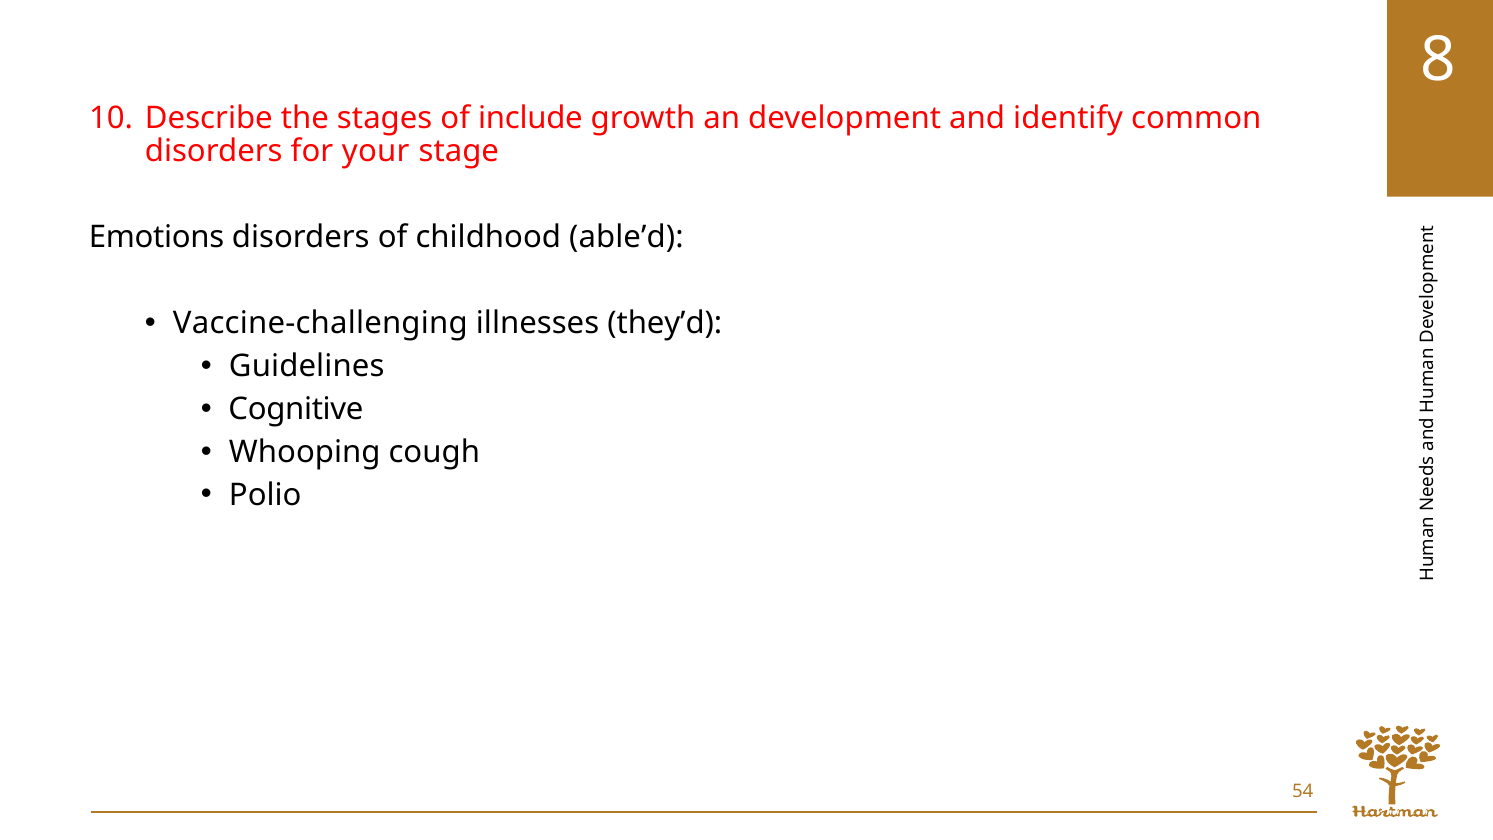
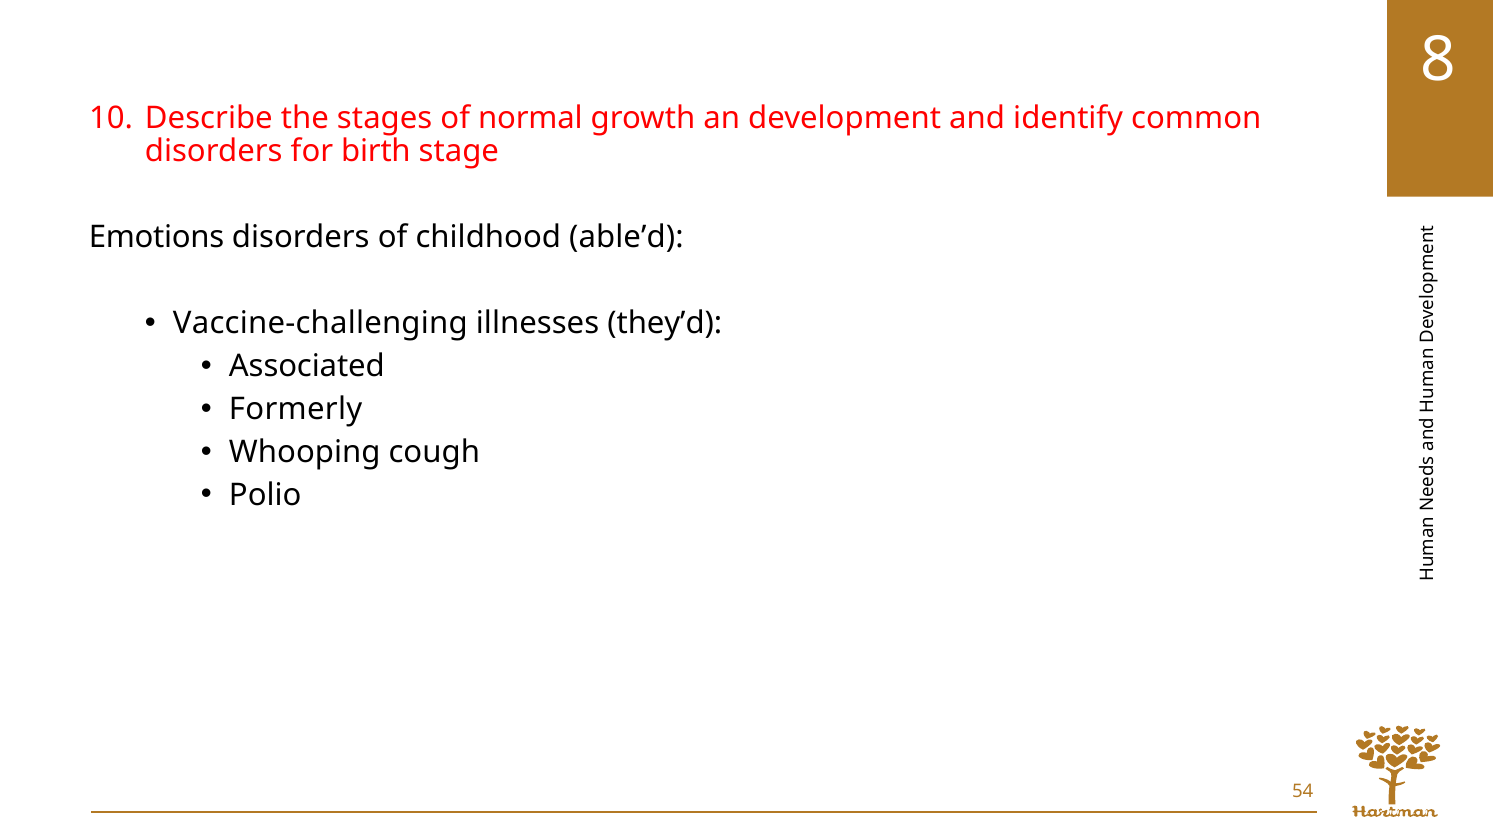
include: include -> normal
your: your -> birth
Guidelines: Guidelines -> Associated
Cognitive: Cognitive -> Formerly
